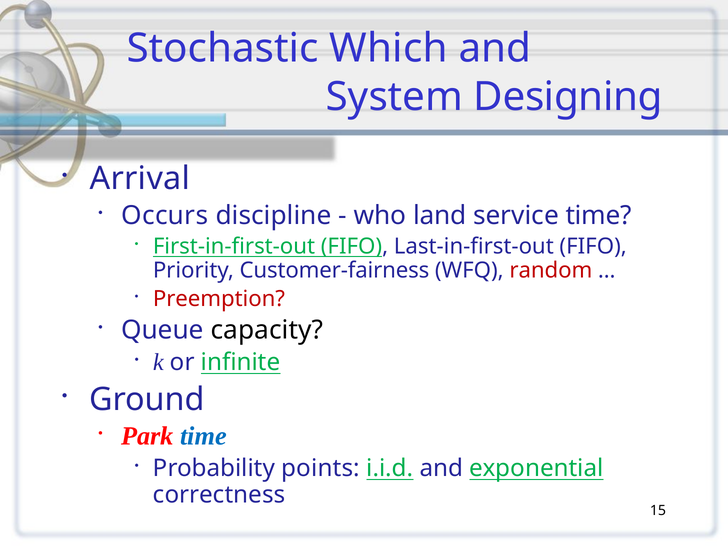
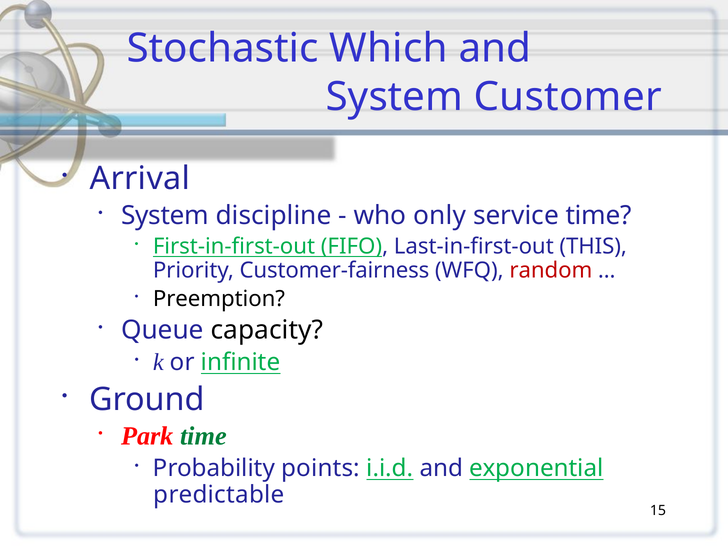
Designing: Designing -> Customer
Occurs at (165, 216): Occurs -> System
land: land -> only
Last-in-first-out FIFO: FIFO -> THIS
Preemption colour: red -> black
time at (204, 436) colour: blue -> green
correctness: correctness -> predictable
